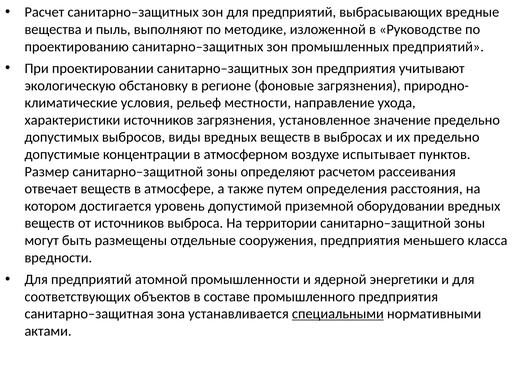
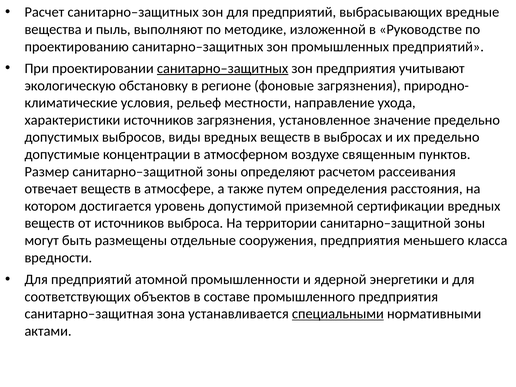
санитарно–защитных at (223, 68) underline: none -> present
испытывает: испытывает -> священным
оборудовании: оборудовании -> сертификации
